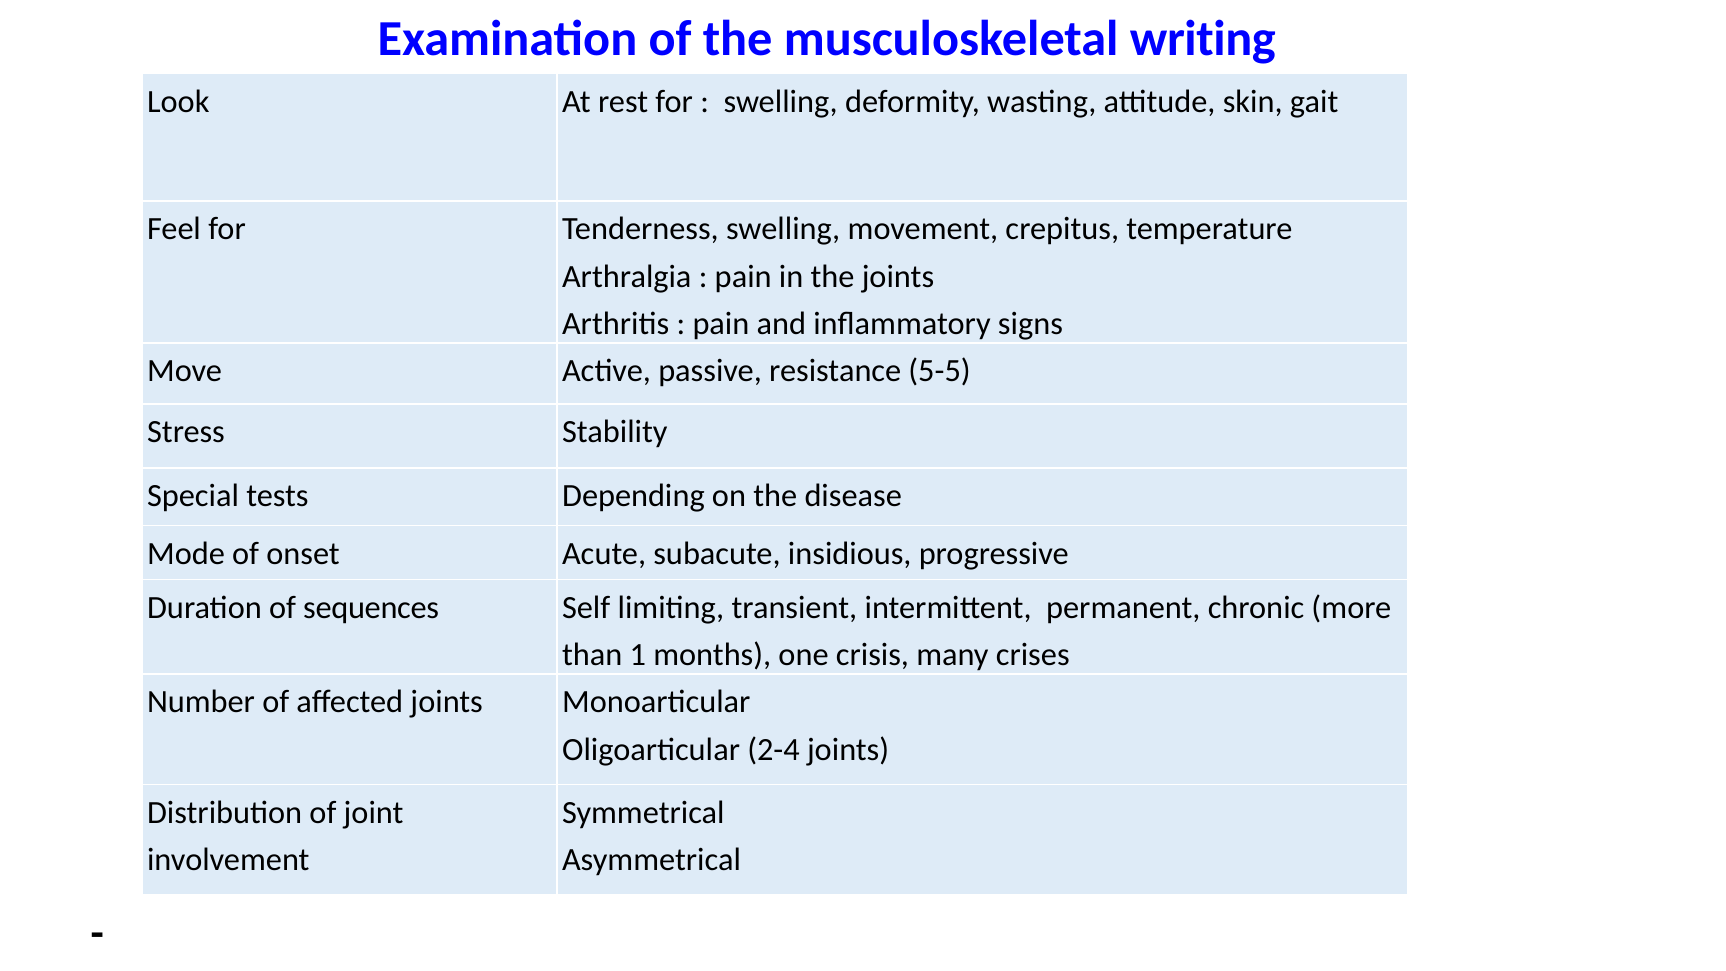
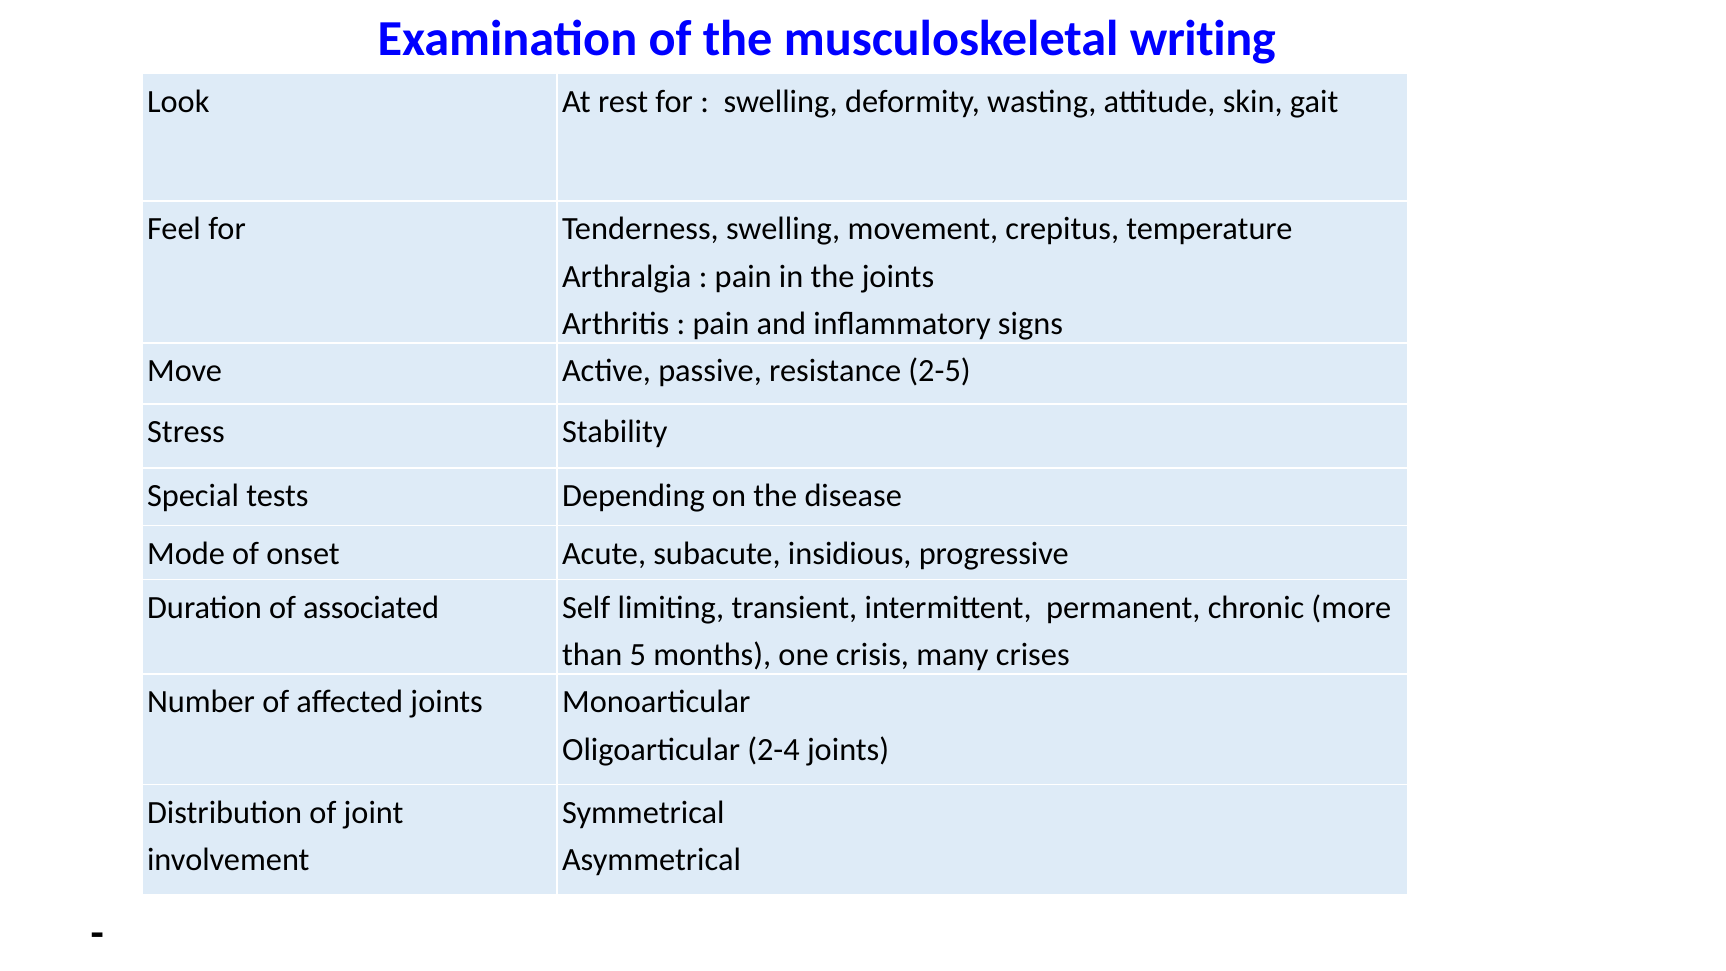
5-5: 5-5 -> 2-5
sequences: sequences -> associated
1: 1 -> 5
